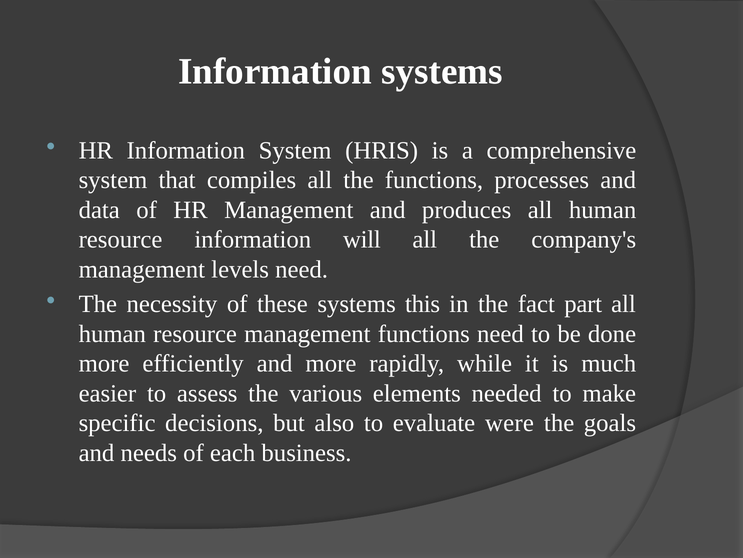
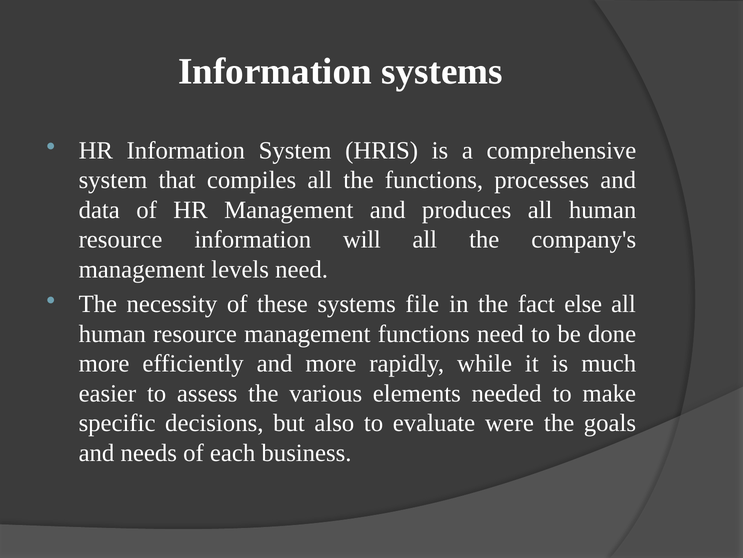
this: this -> file
part: part -> else
